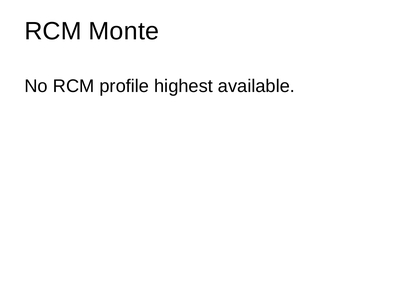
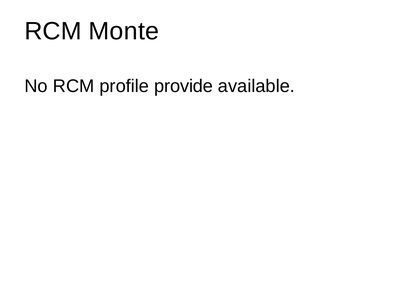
highest: highest -> provide
